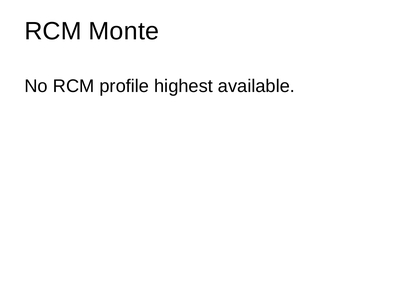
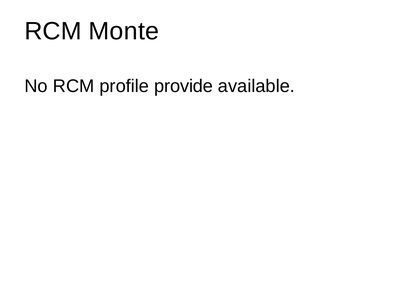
highest: highest -> provide
